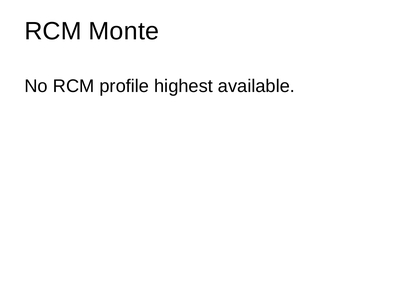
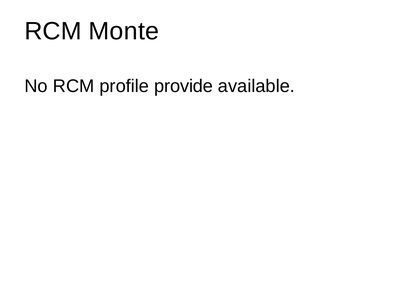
highest: highest -> provide
